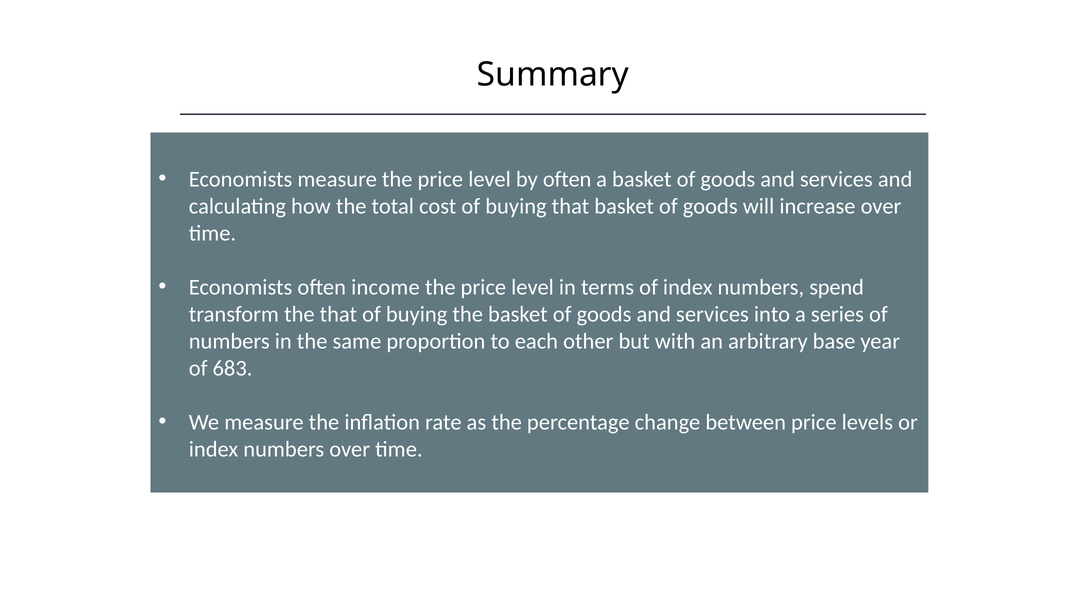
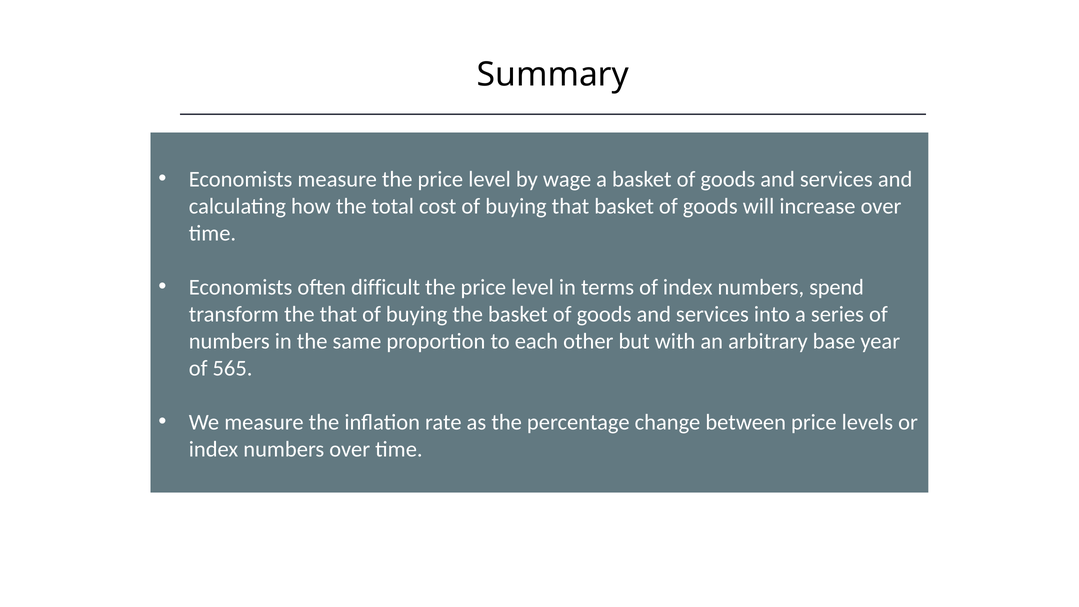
by often: often -> wage
income: income -> difficult
683: 683 -> 565
